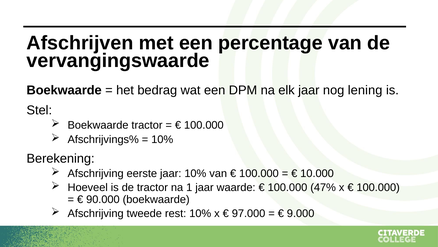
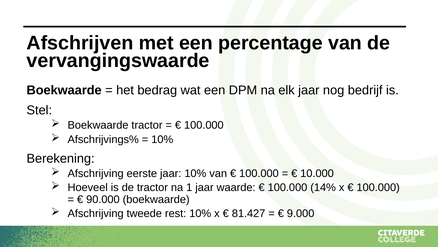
lening: lening -> bedrijf
47%: 47% -> 14%
97.000: 97.000 -> 81.427
